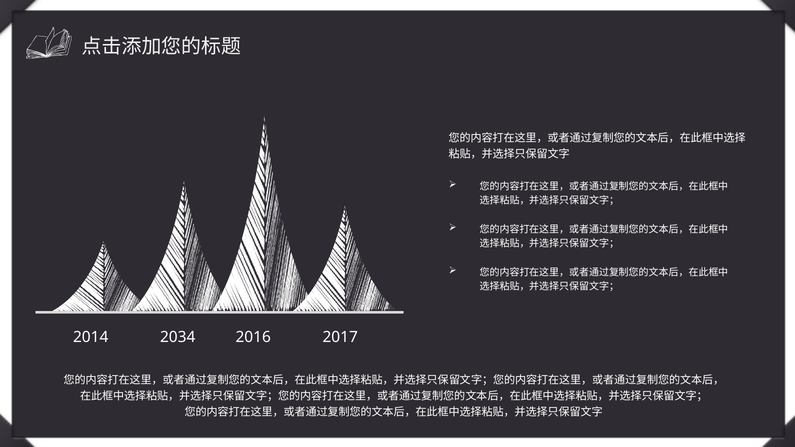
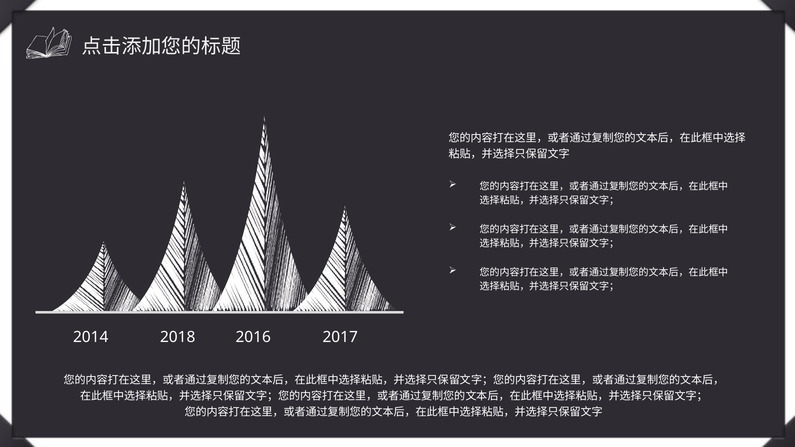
2034: 2034 -> 2018
